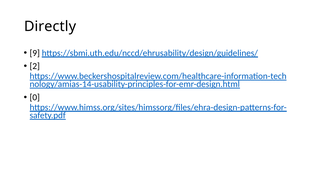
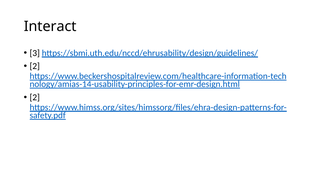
Directly: Directly -> Interact
9: 9 -> 3
0 at (35, 97): 0 -> 2
